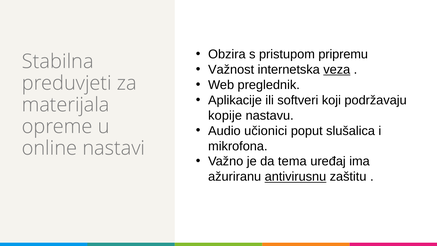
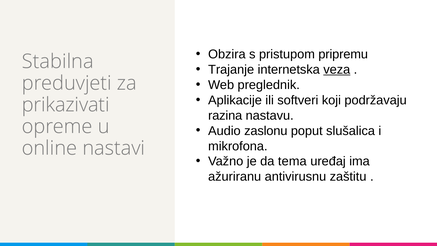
Važnost: Važnost -> Trajanje
materijala: materijala -> prikazivati
kopije: kopije -> razina
učionici: učionici -> zaslonu
antivirusnu underline: present -> none
